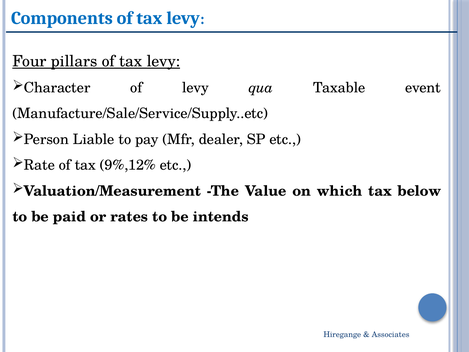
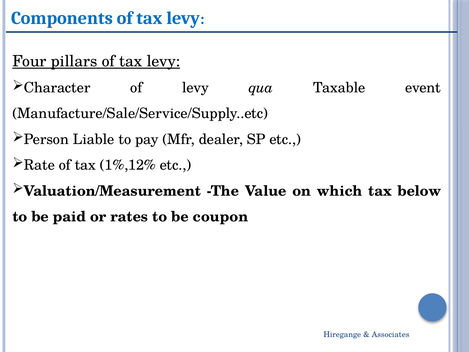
9%,12%: 9%,12% -> 1%,12%
intends: intends -> coupon
